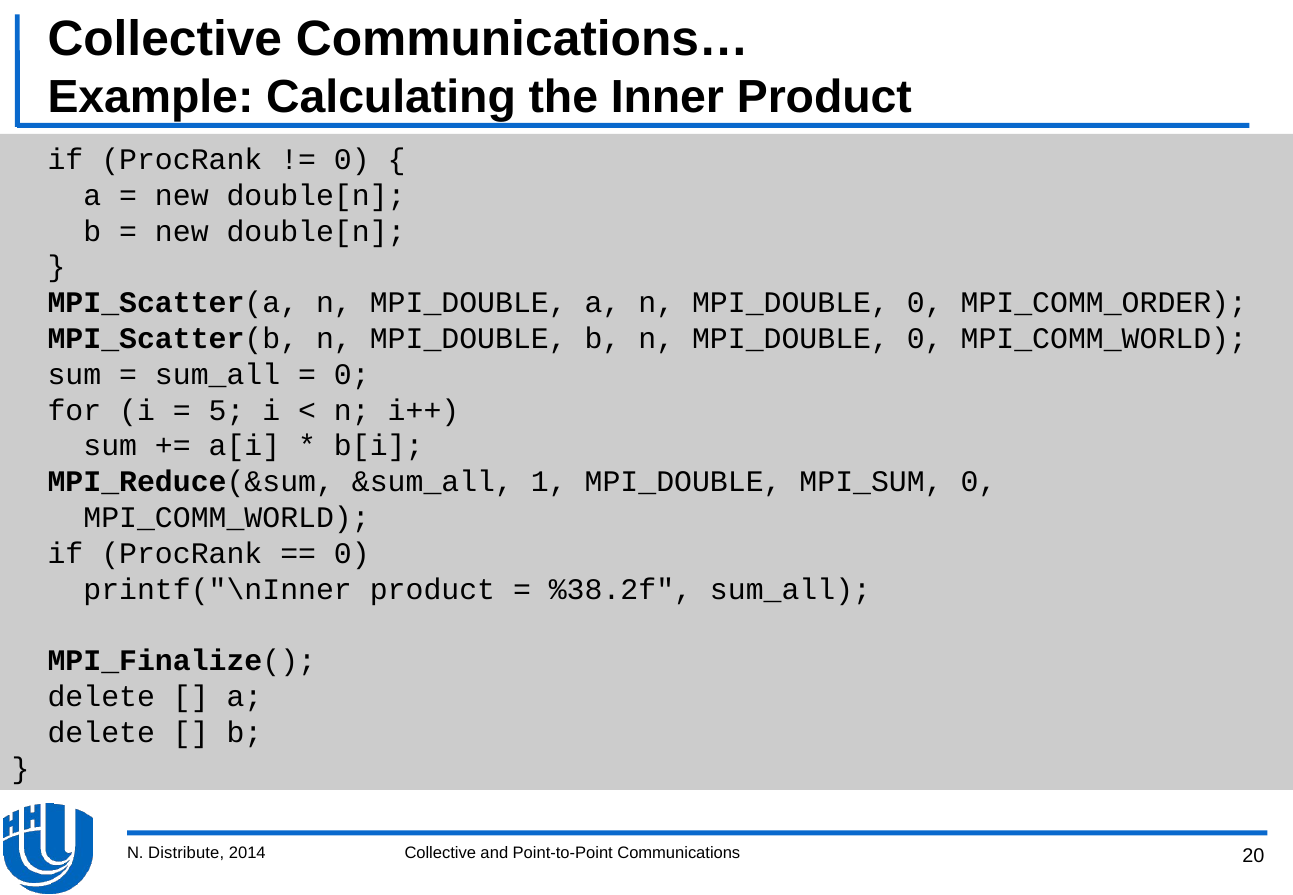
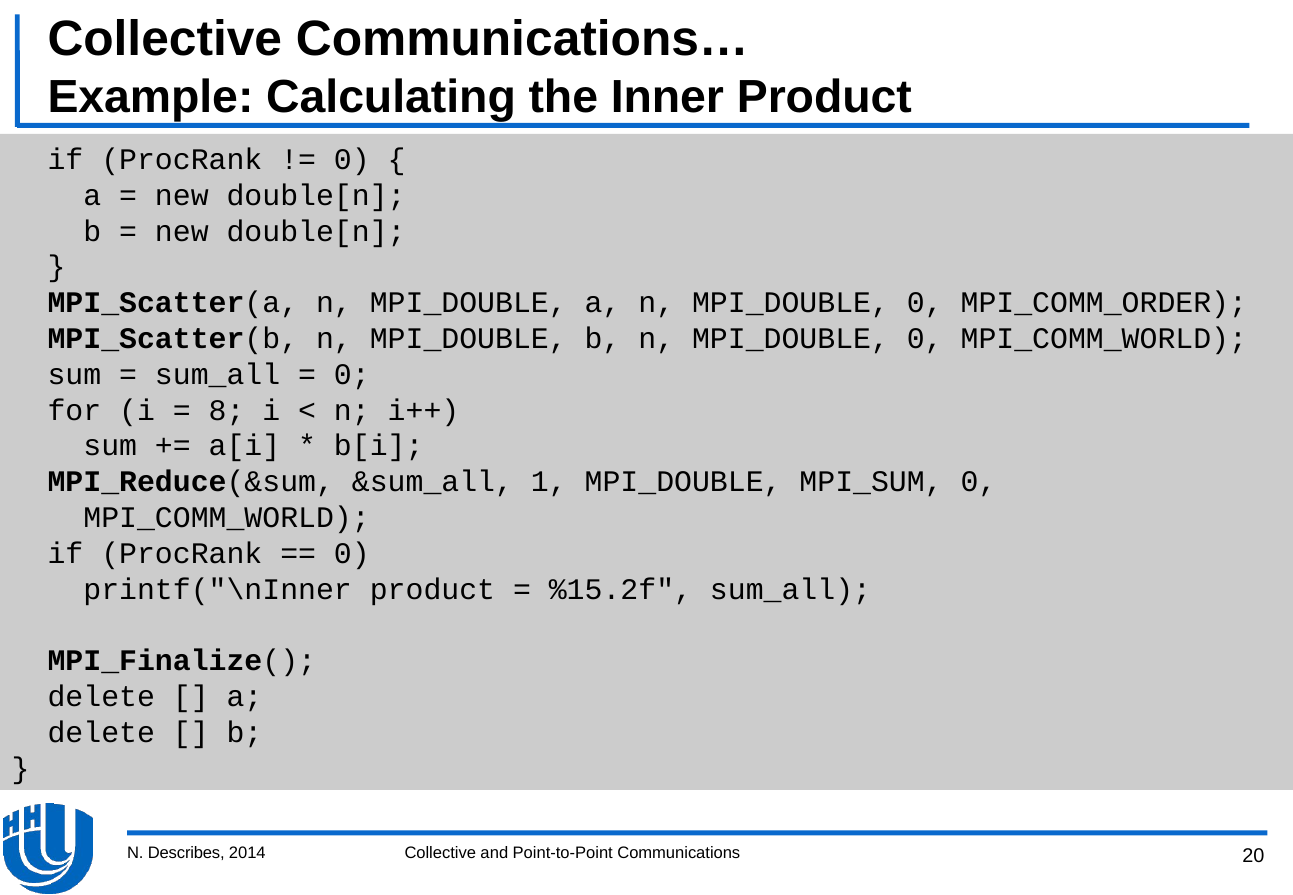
5: 5 -> 8
%38.2f: %38.2f -> %15.2f
Distribute: Distribute -> Describes
